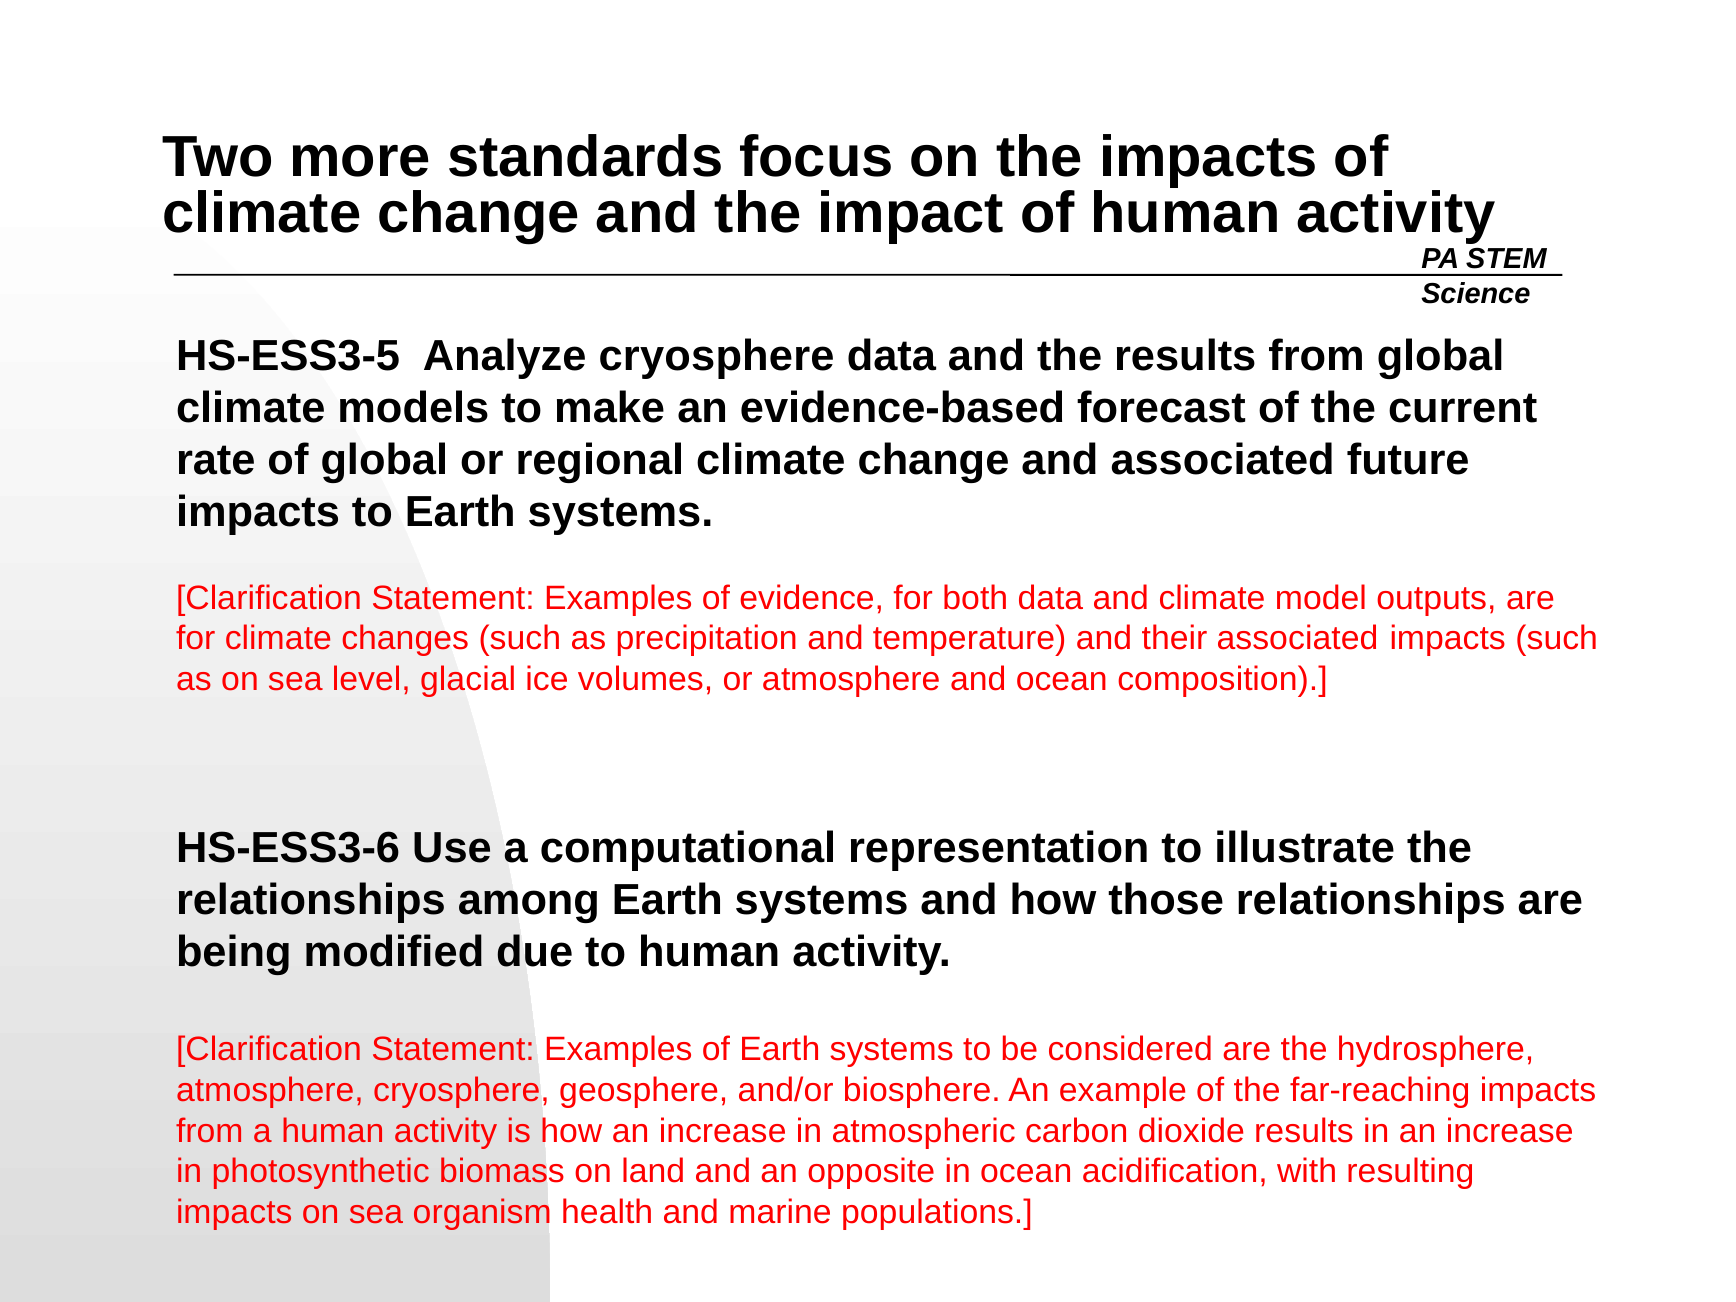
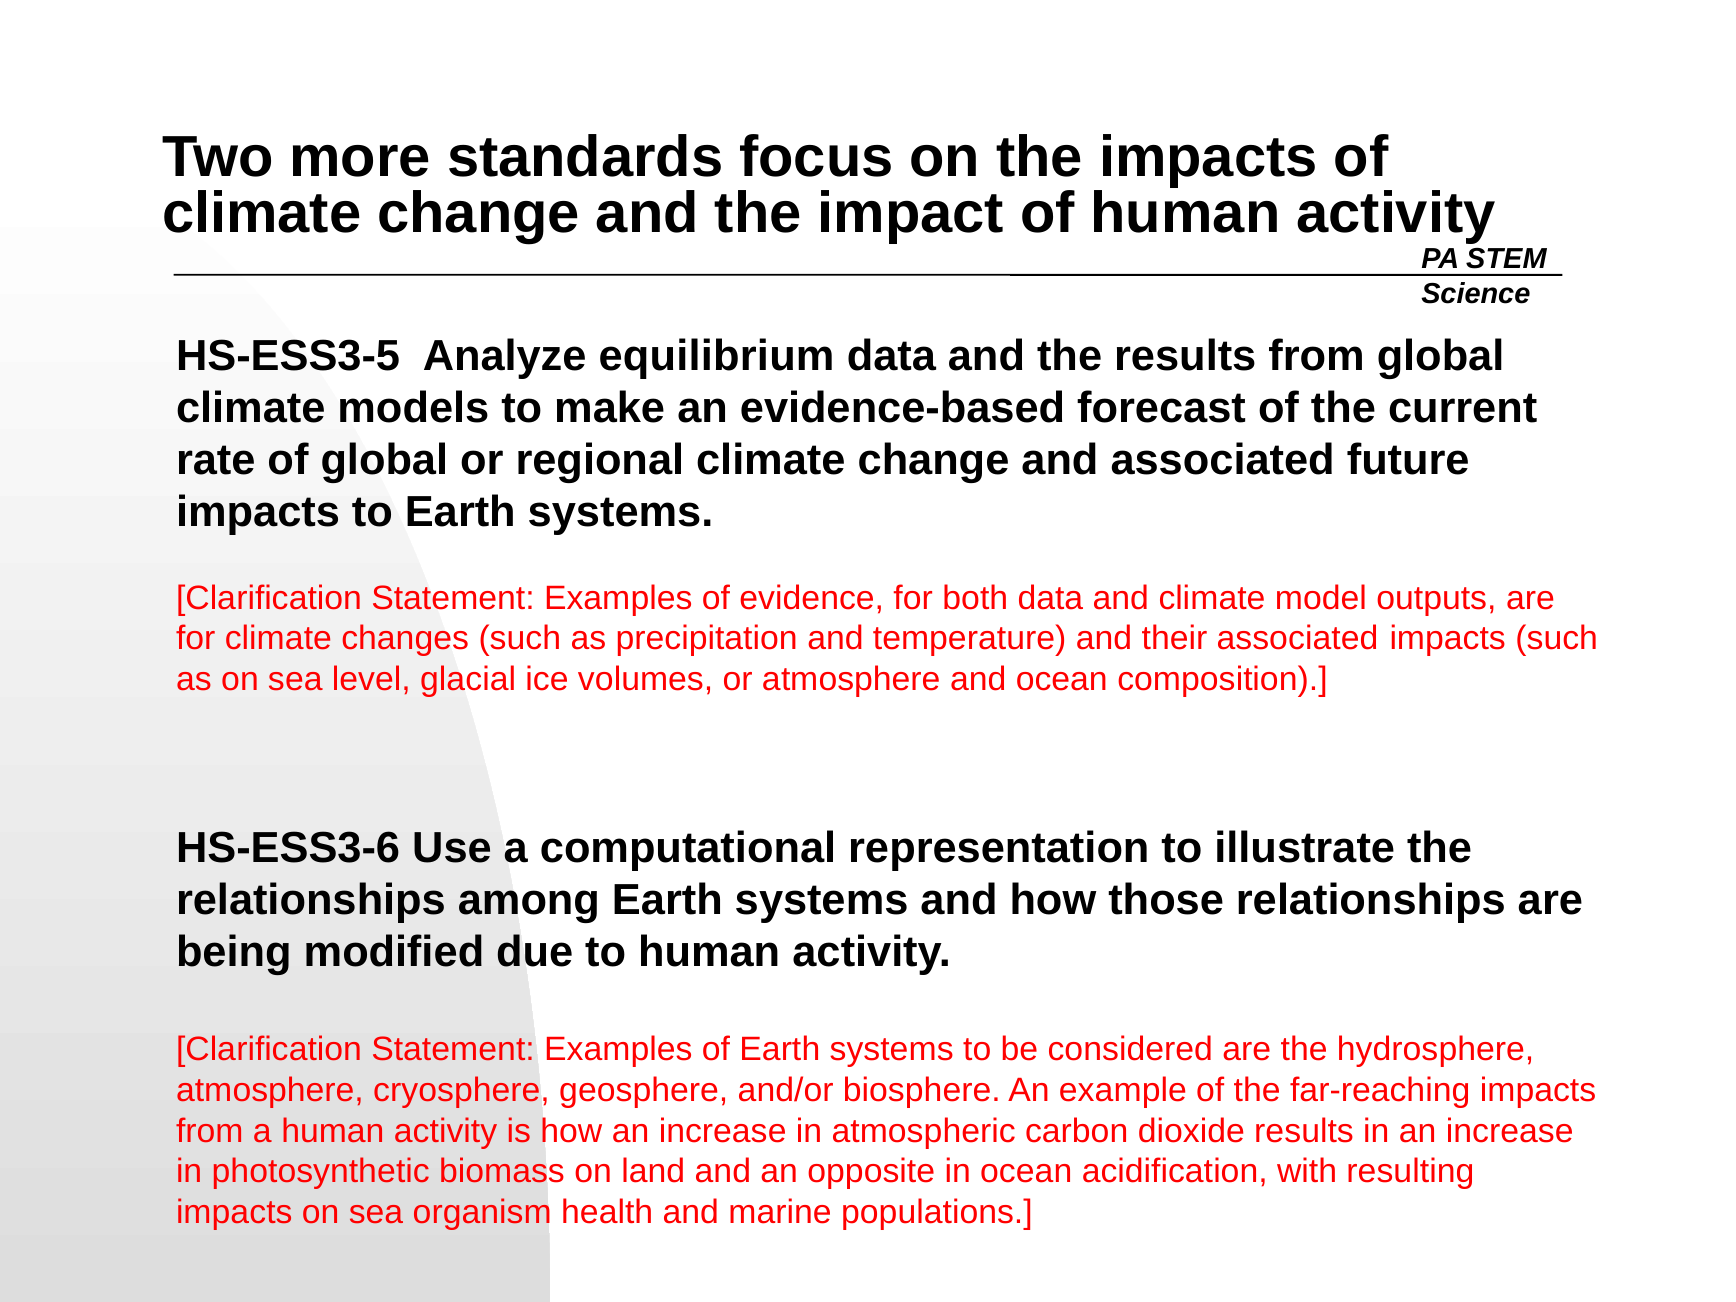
Analyze cryosphere: cryosphere -> equilibrium
